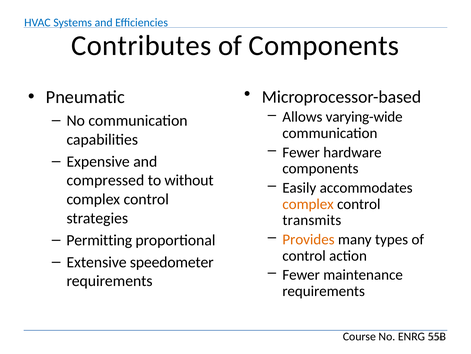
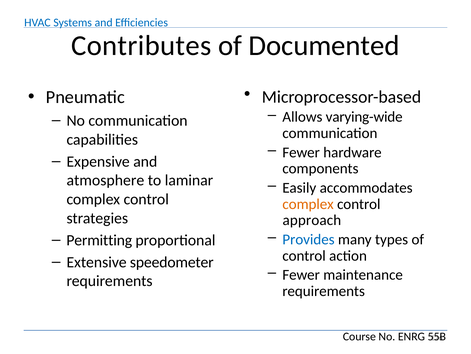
of Components: Components -> Documented
compressed: compressed -> atmosphere
without: without -> laminar
transmits: transmits -> approach
Provides colour: orange -> blue
